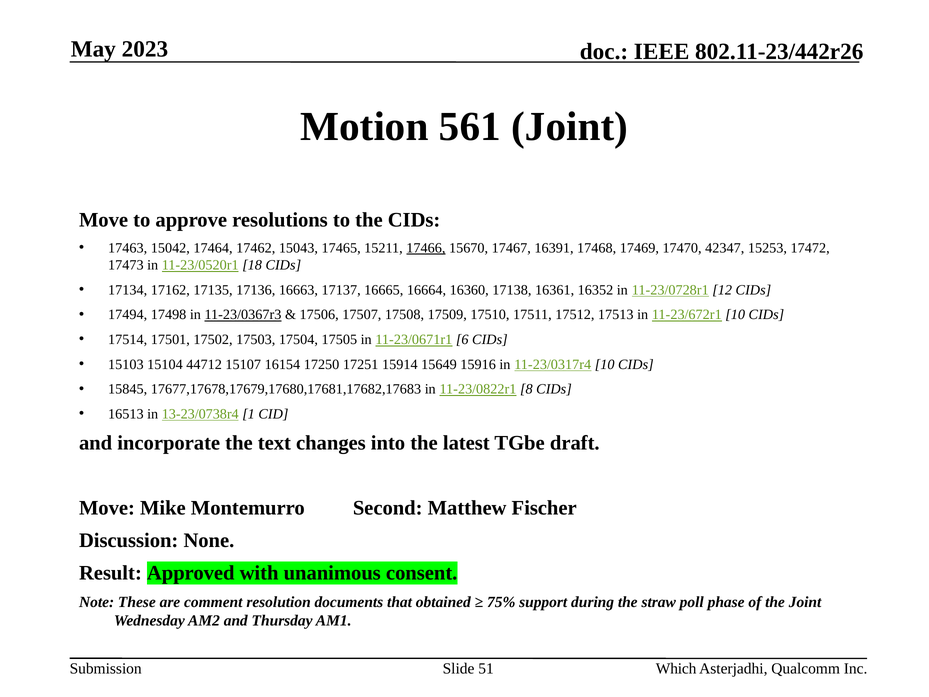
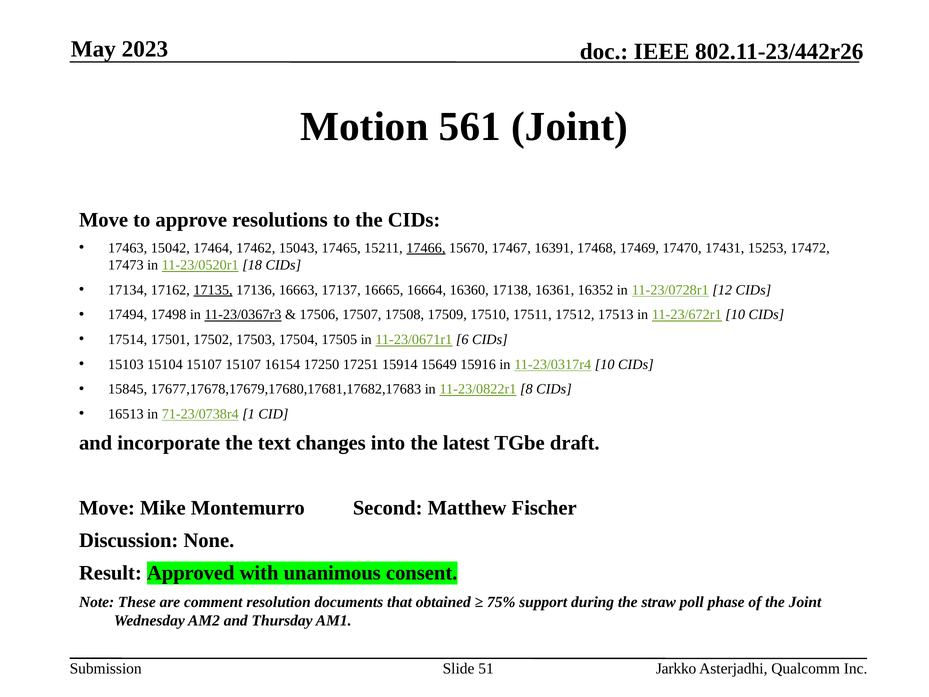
42347: 42347 -> 17431
17135 underline: none -> present
15104 44712: 44712 -> 15107
13-23/0738r4: 13-23/0738r4 -> 71-23/0738r4
Which: Which -> Jarkko
